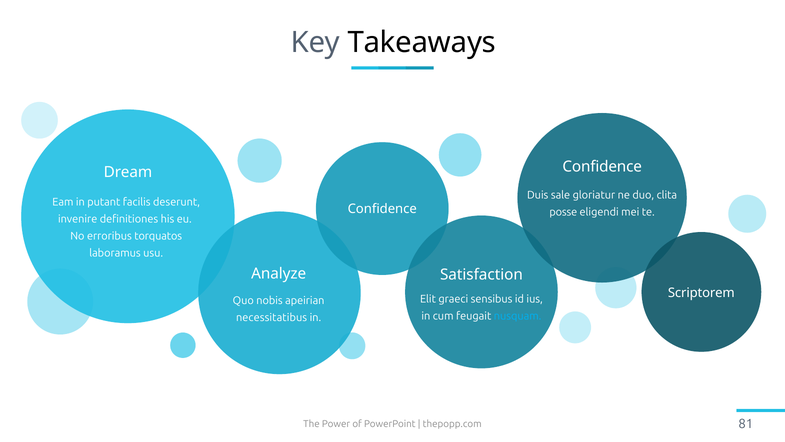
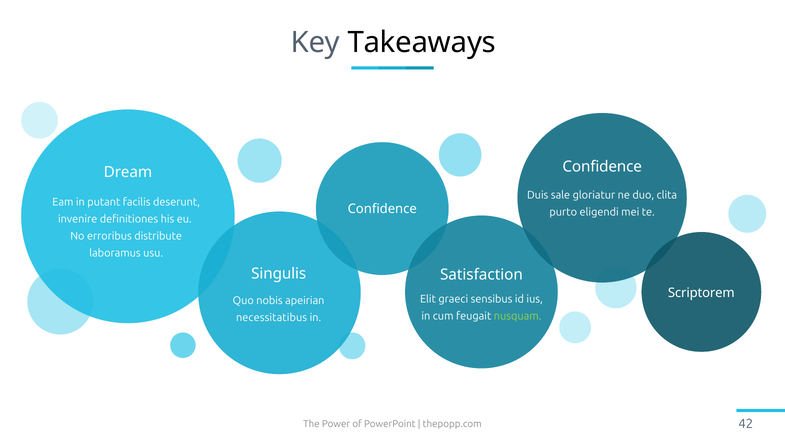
posse: posse -> purto
torquatos: torquatos -> distribute
Analyze: Analyze -> Singulis
nusquam colour: light blue -> light green
81: 81 -> 42
